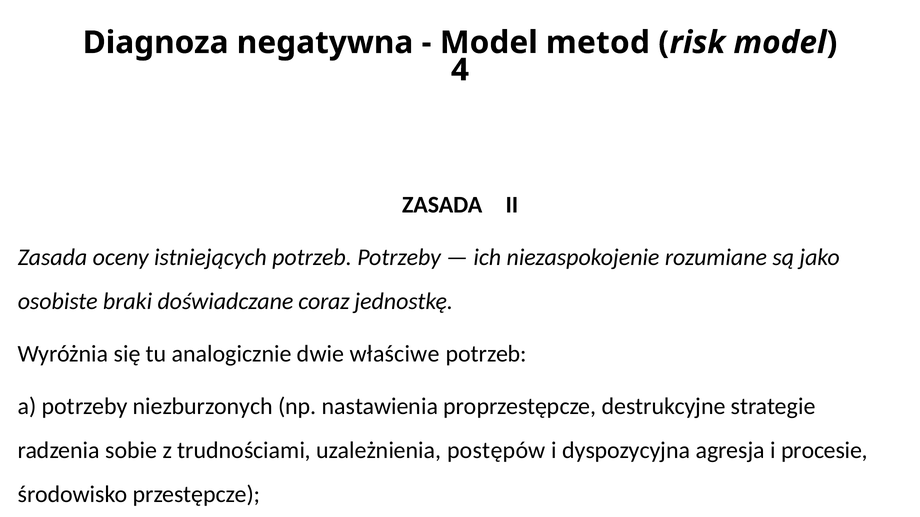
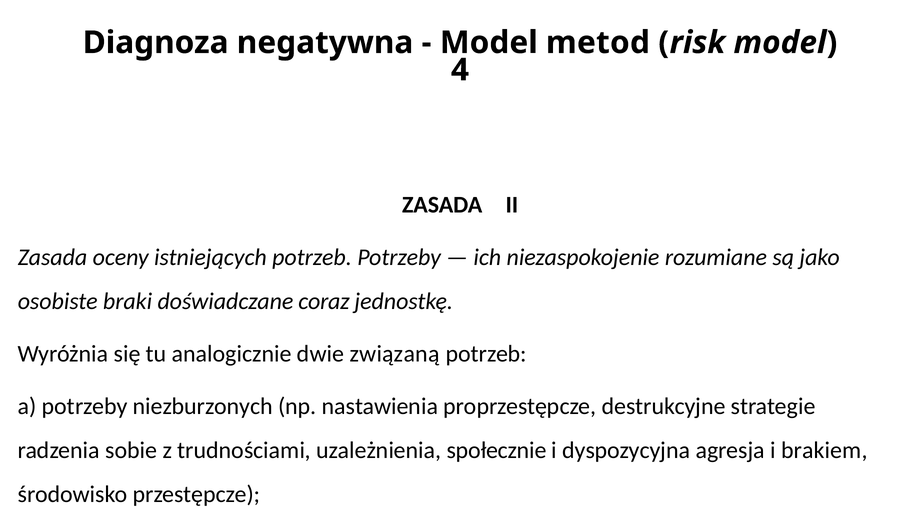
właściwe: właściwe -> związaną
postępów: postępów -> społecznie
procesie: procesie -> brakiem
